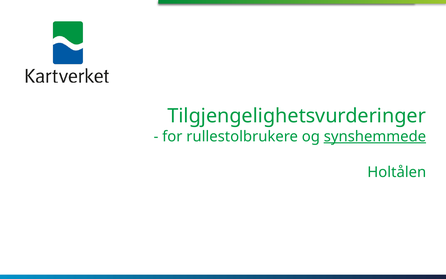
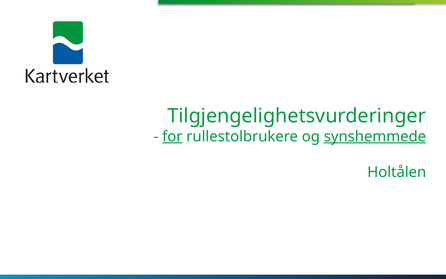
for underline: none -> present
